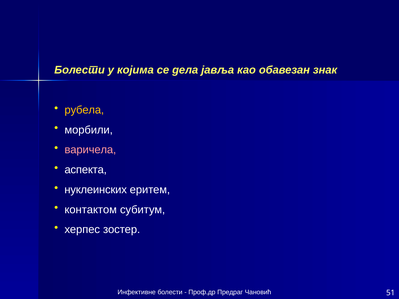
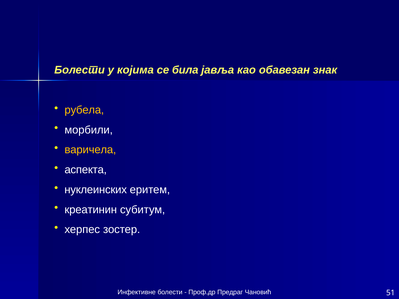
дела: дела -> била
варичела colour: pink -> yellow
контактом: контактом -> креатинин
